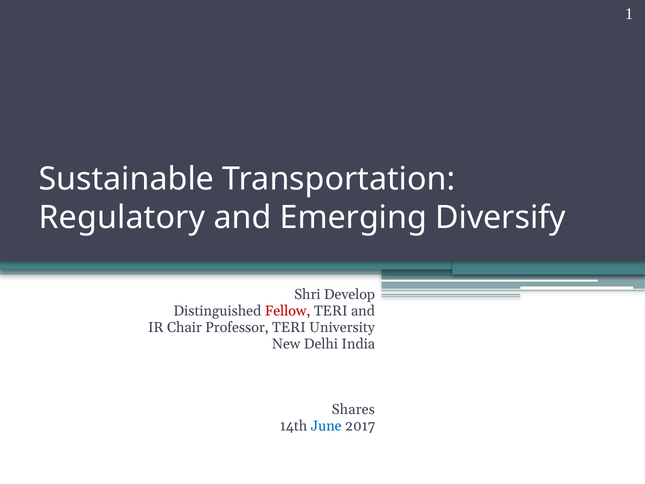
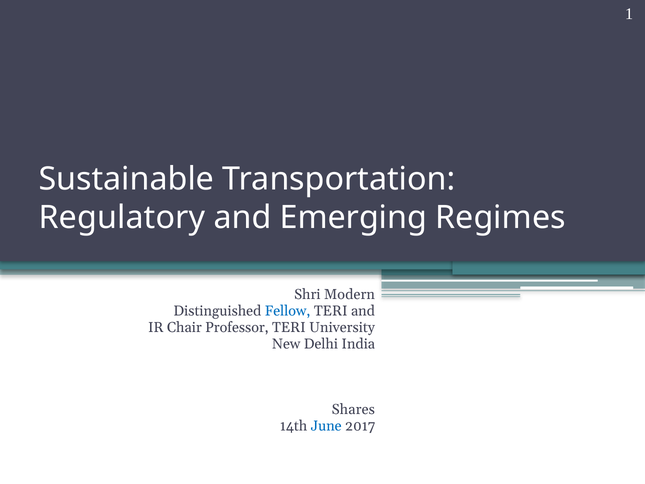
Diversify: Diversify -> Regimes
Develop: Develop -> Modern
Fellow colour: red -> blue
